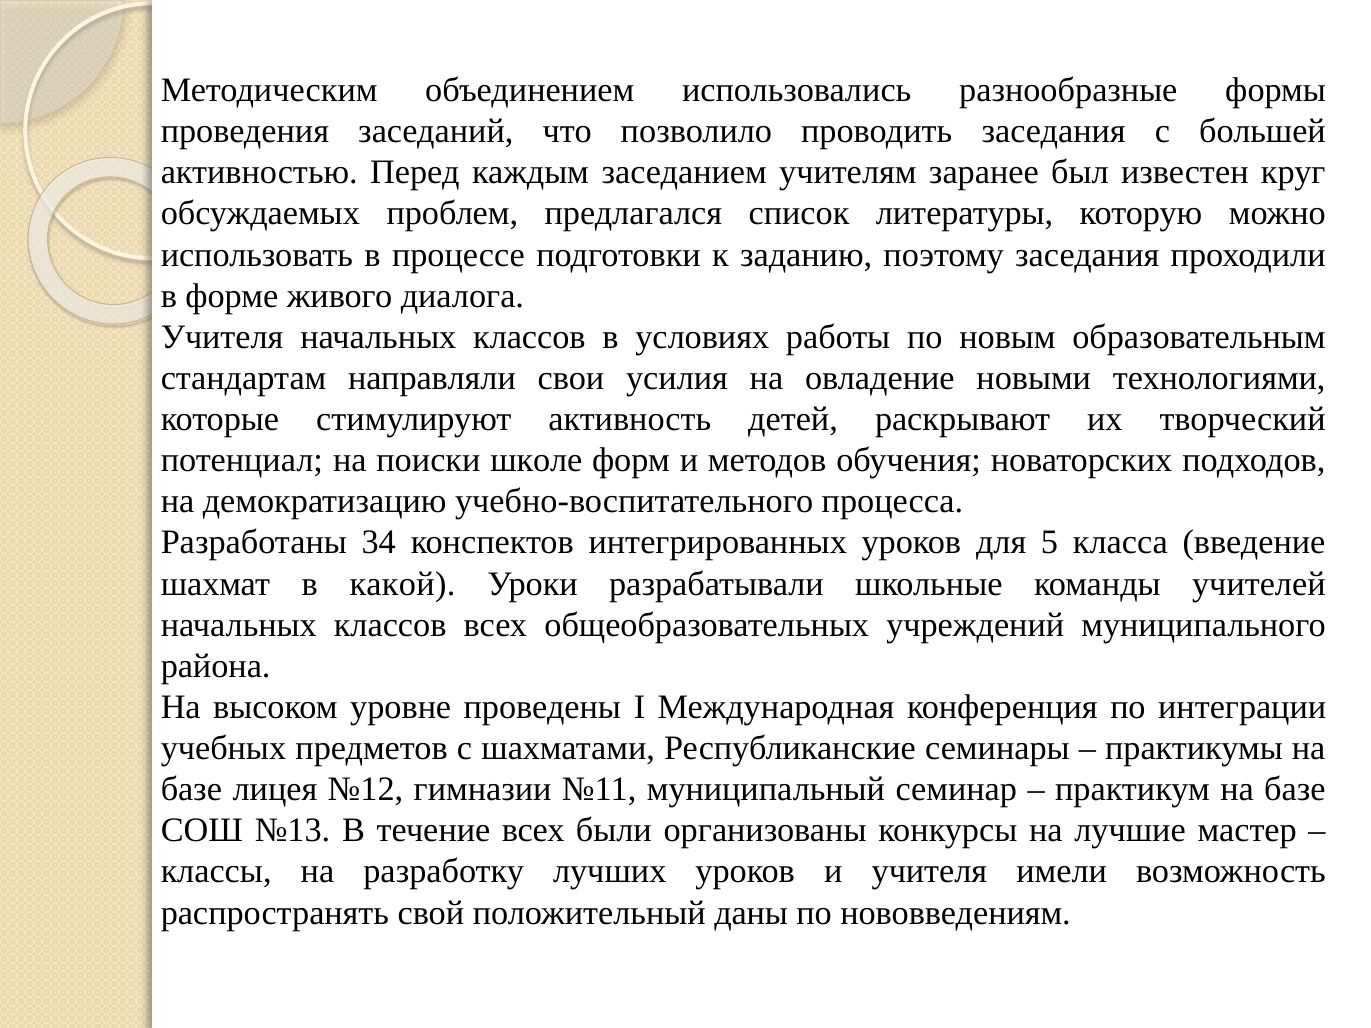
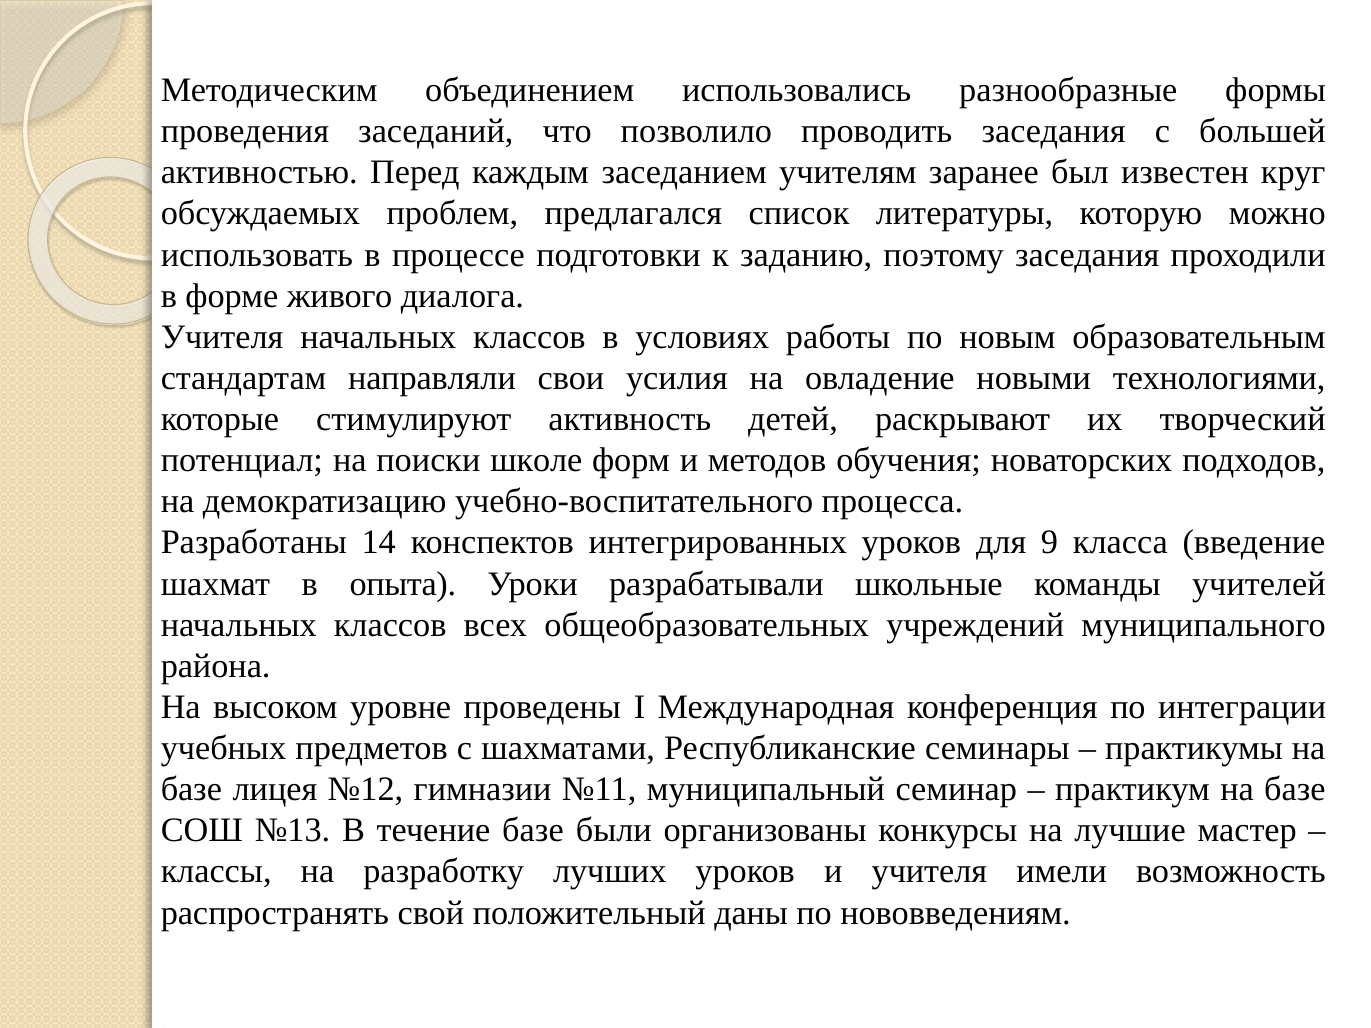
34: 34 -> 14
5: 5 -> 9
какой: какой -> опыта
течение всех: всех -> базе
